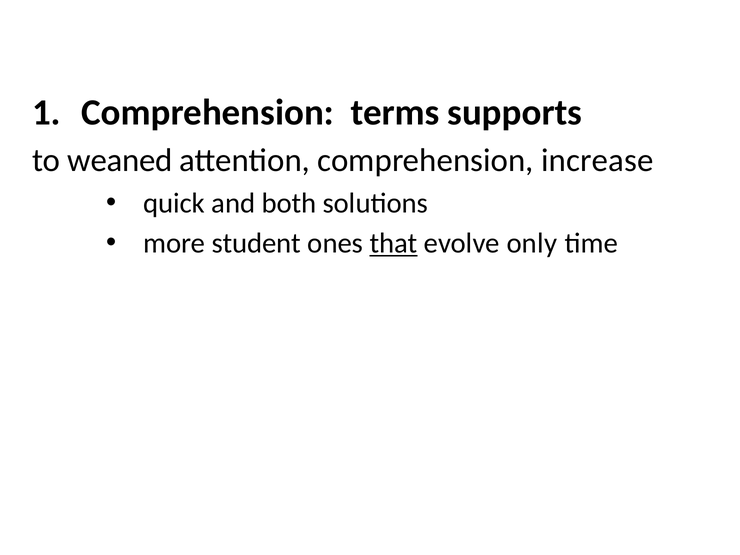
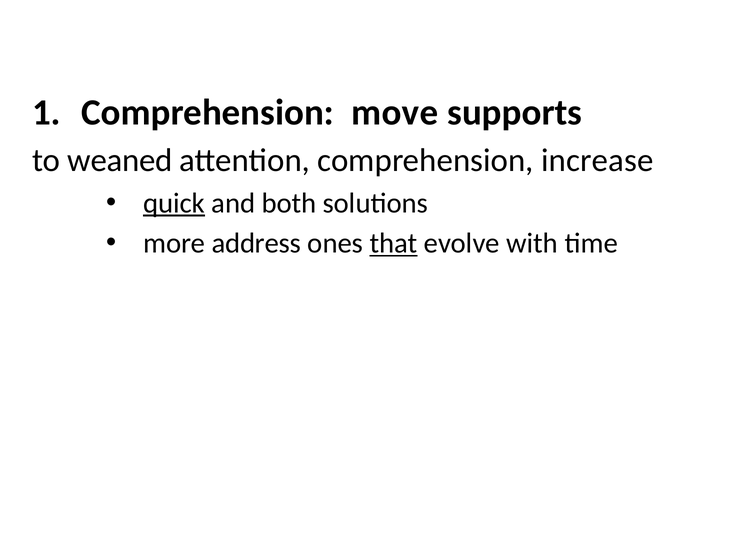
terms: terms -> move
quick underline: none -> present
student: student -> address
only: only -> with
